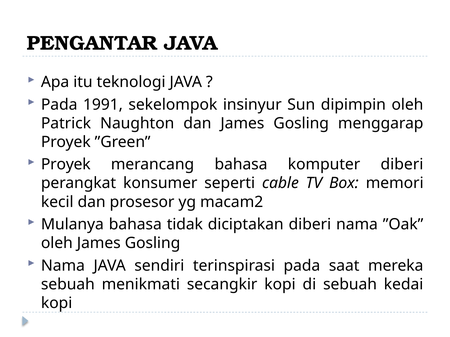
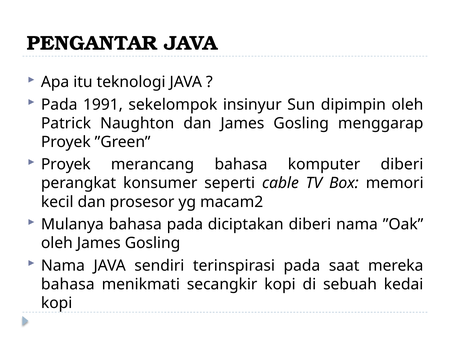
bahasa tidak: tidak -> pada
sebuah at (68, 285): sebuah -> bahasa
